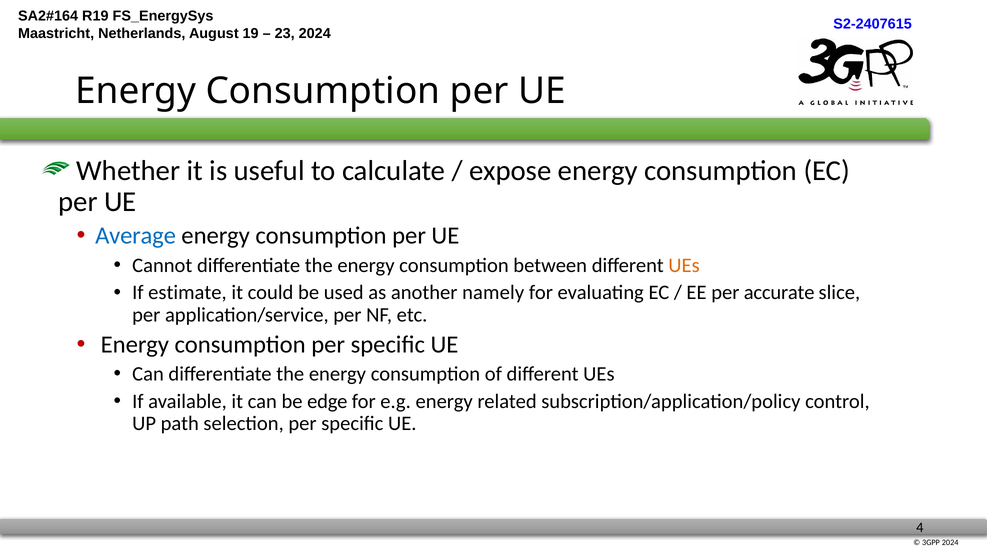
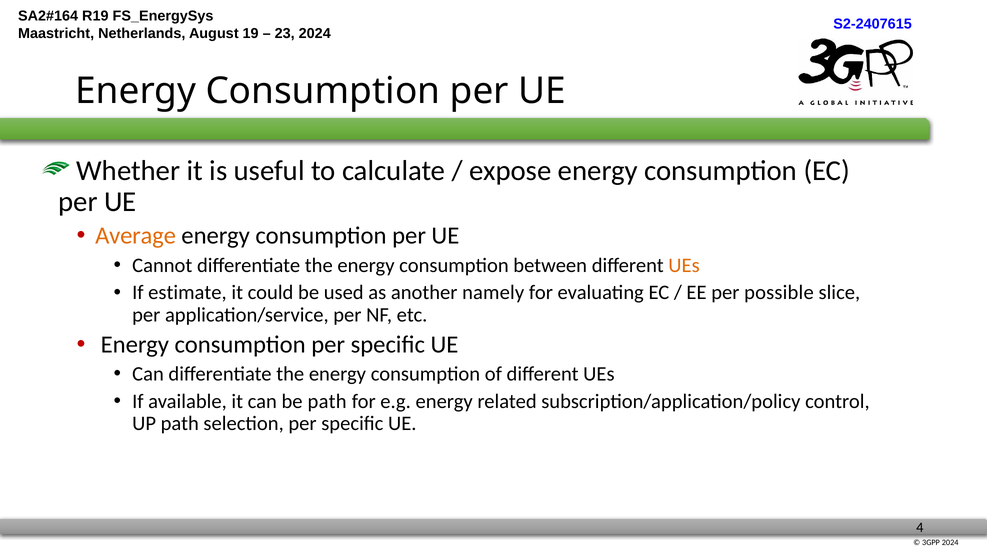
Average colour: blue -> orange
accurate: accurate -> possible
be edge: edge -> path
